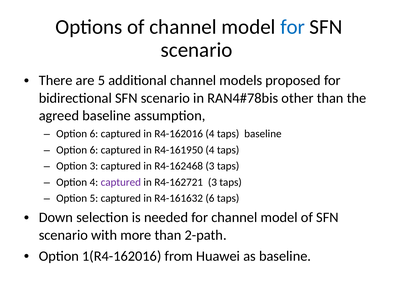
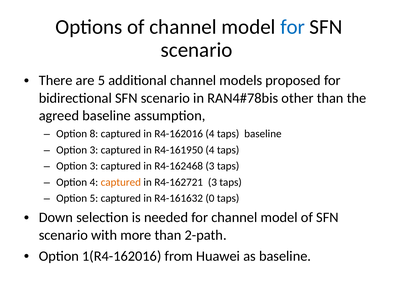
6 at (94, 134): 6 -> 8
6 at (94, 150): 6 -> 3
captured at (121, 182) colour: purple -> orange
R4-161632 6: 6 -> 0
